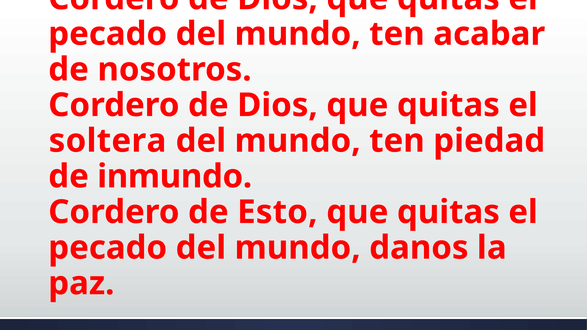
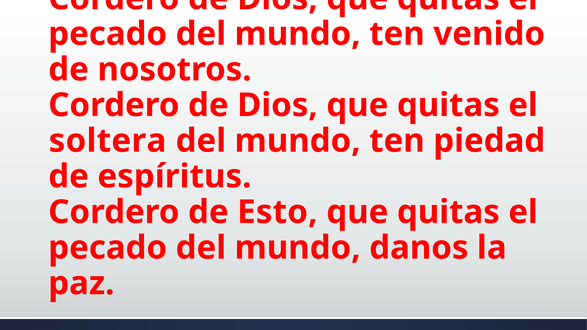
acabar: acabar -> venido
inmundo: inmundo -> espíritus
